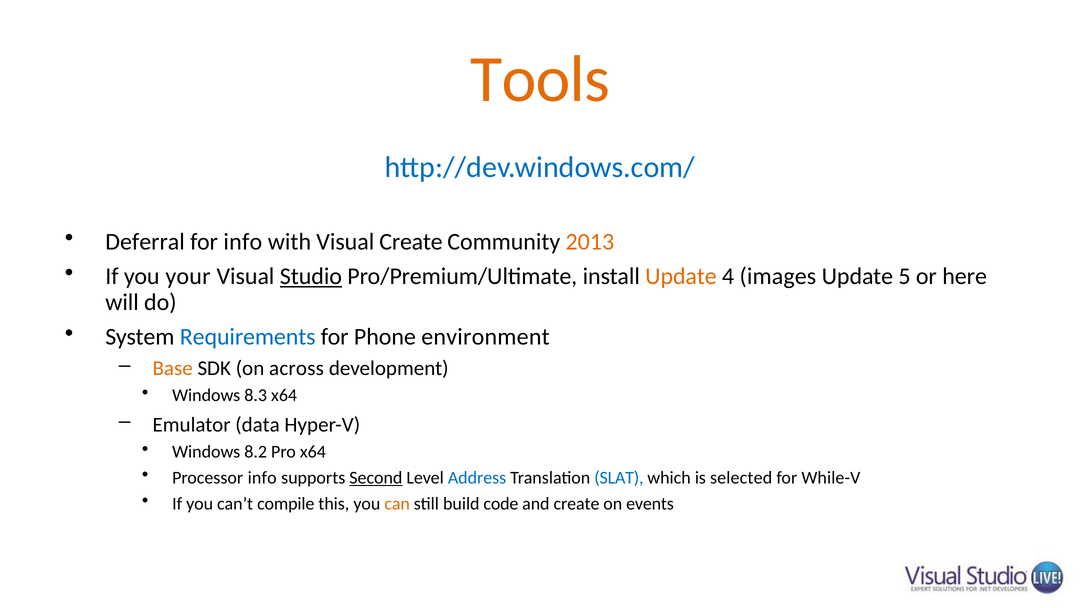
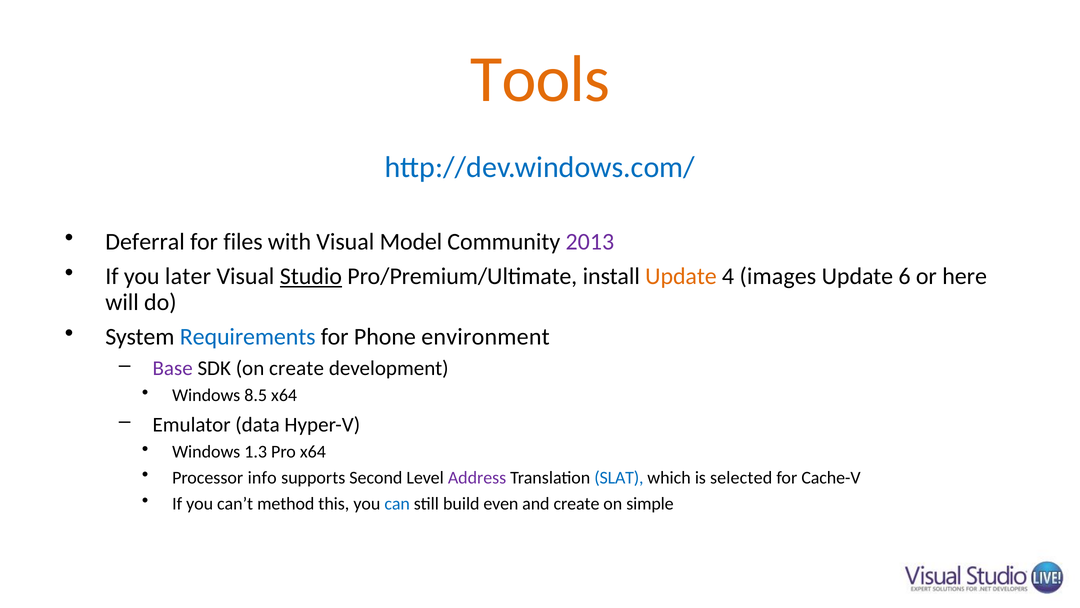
for info: info -> files
Visual Create: Create -> Model
2013 colour: orange -> purple
your: your -> later
5: 5 -> 6
Base colour: orange -> purple
on across: across -> create
8.3: 8.3 -> 8.5
8.2: 8.2 -> 1.3
Second underline: present -> none
Address colour: blue -> purple
While-V: While-V -> Cache-V
compile: compile -> method
can colour: orange -> blue
code: code -> even
events: events -> simple
